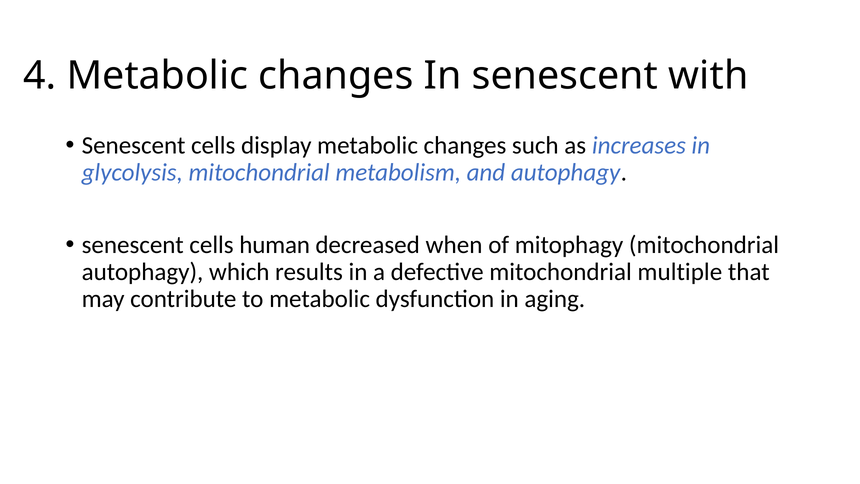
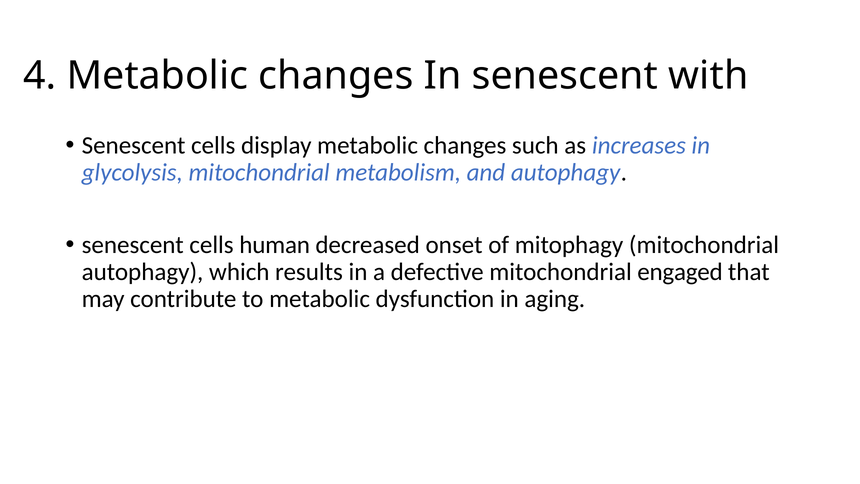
when: when -> onset
multiple: multiple -> engaged
